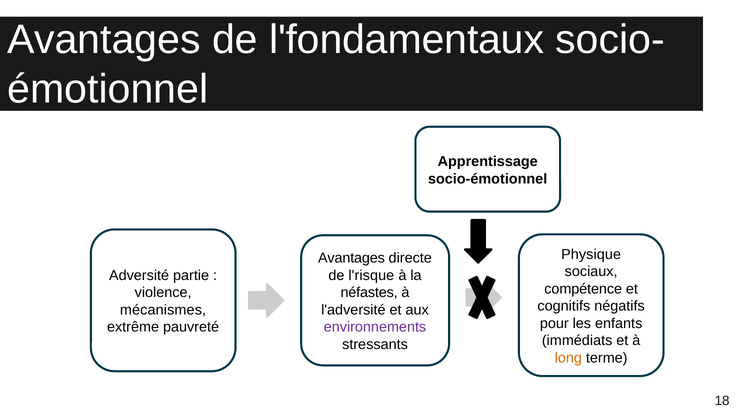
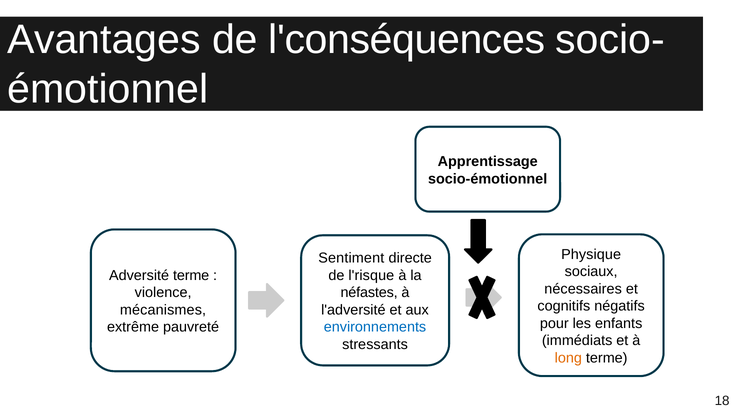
l'fondamentaux: l'fondamentaux -> l'conséquences
Avantages at (351, 258): Avantages -> Sentiment
Adversité partie: partie -> terme
compétence: compétence -> nécessaires
environnements colour: purple -> blue
